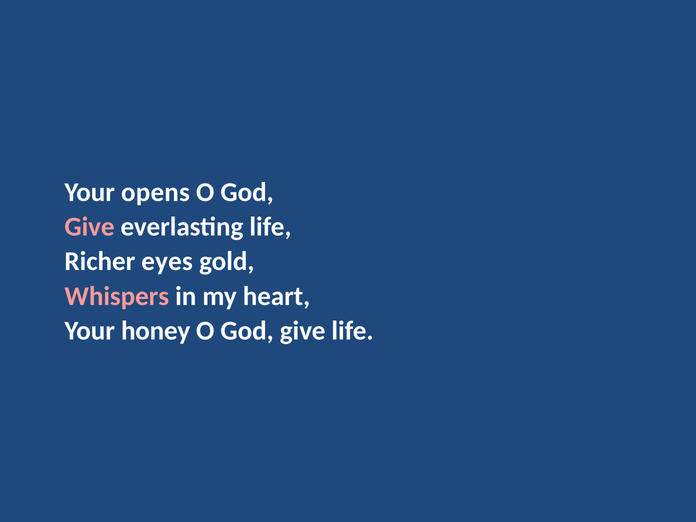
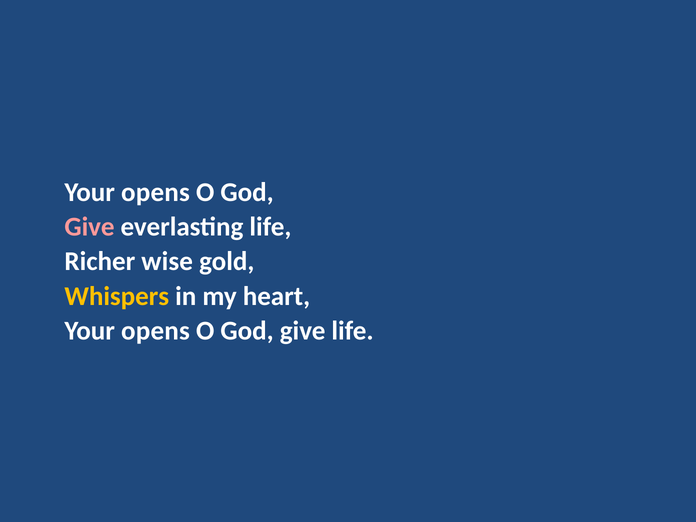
eyes: eyes -> wise
Whispers colour: pink -> yellow
honey at (156, 331): honey -> opens
